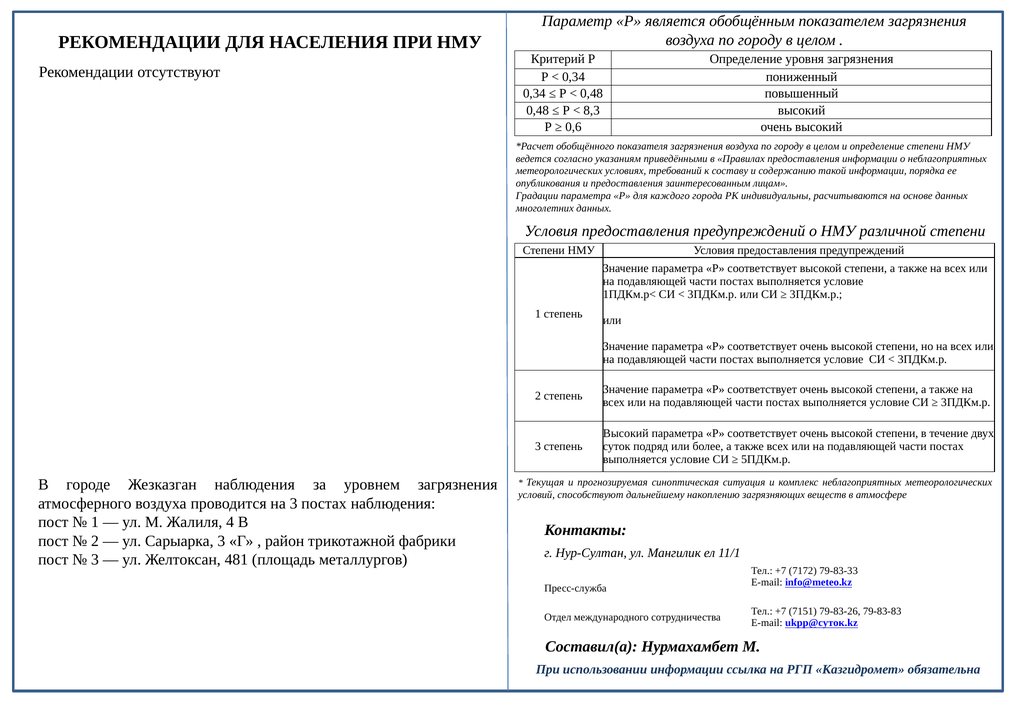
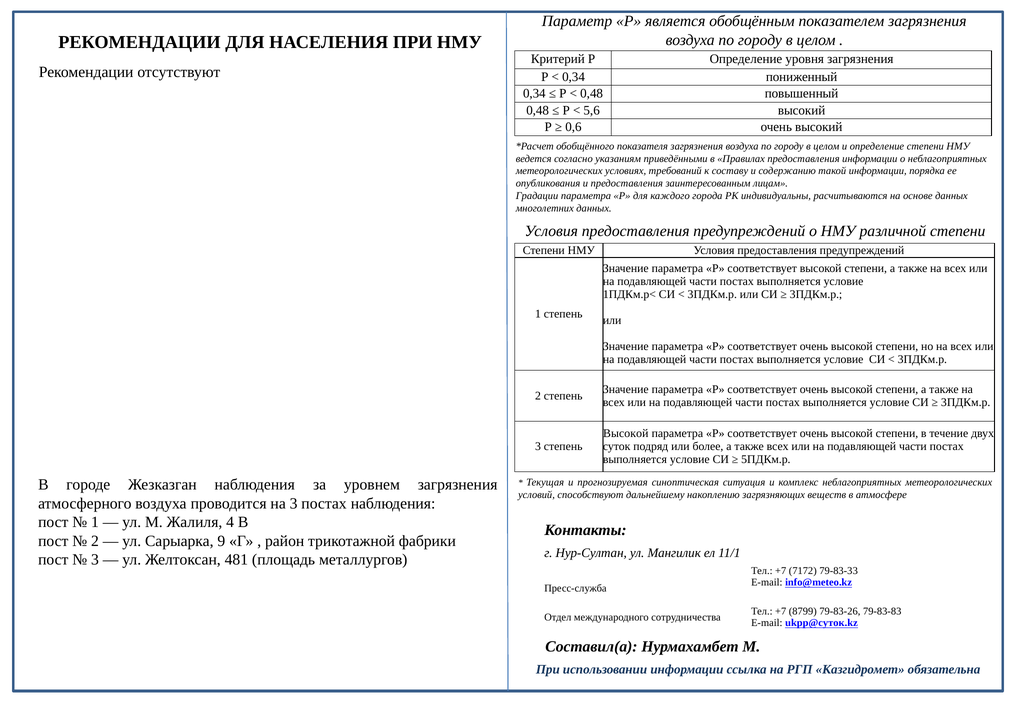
8,3: 8,3 -> 5,6
Высокий at (626, 434): Высокий -> Высокой
Сарыарка 3: 3 -> 9
7151: 7151 -> 8799
